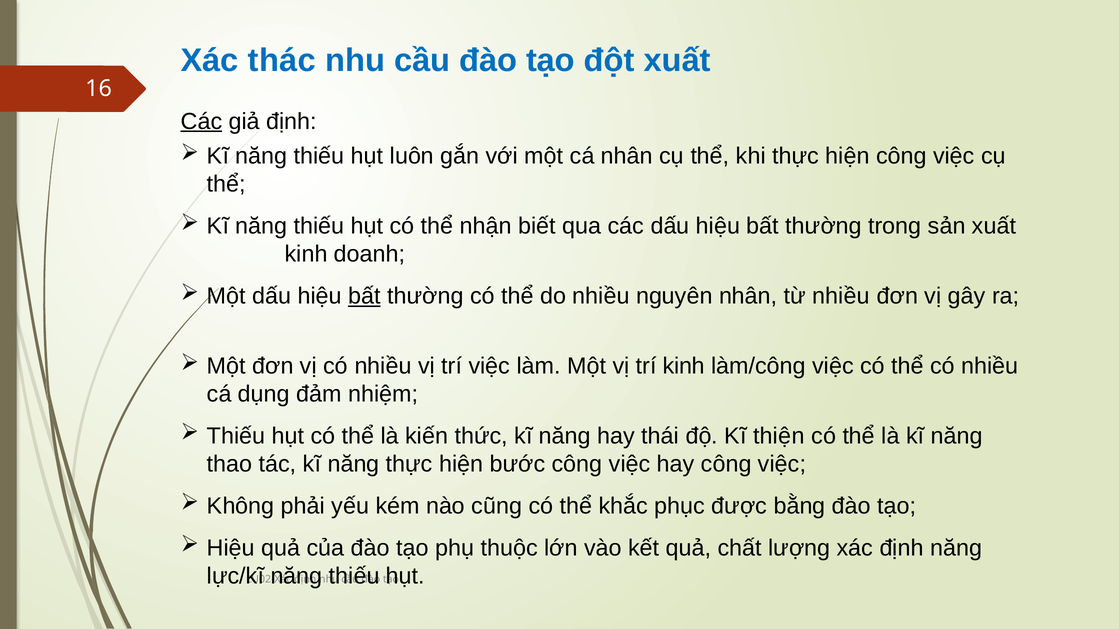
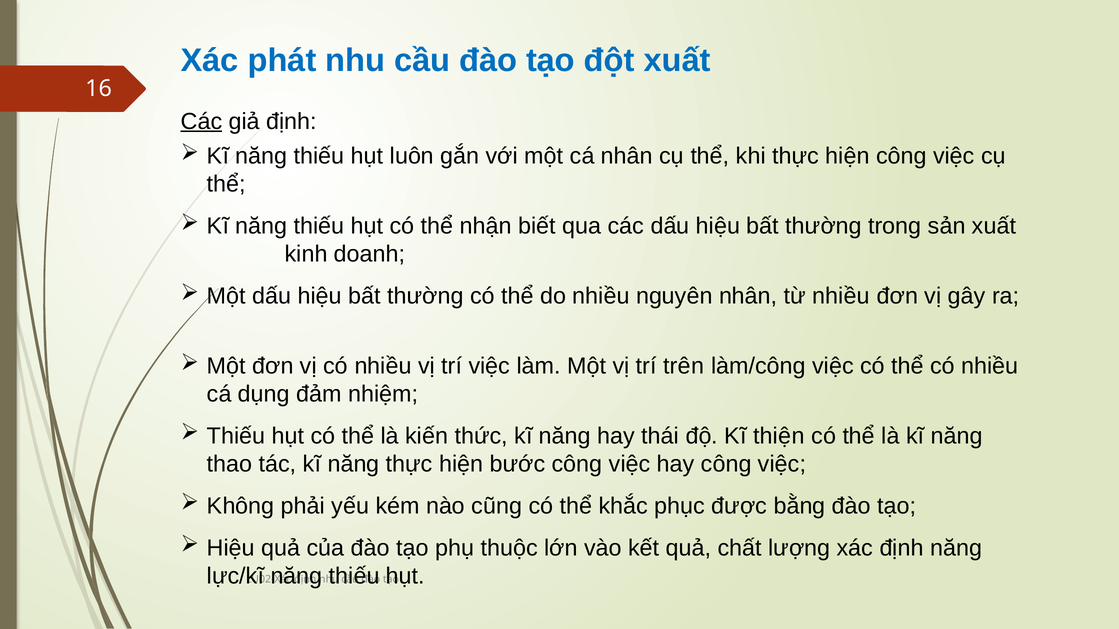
thác: thác -> phát
bất at (364, 296) underline: present -> none
trí kinh: kinh -> trên
